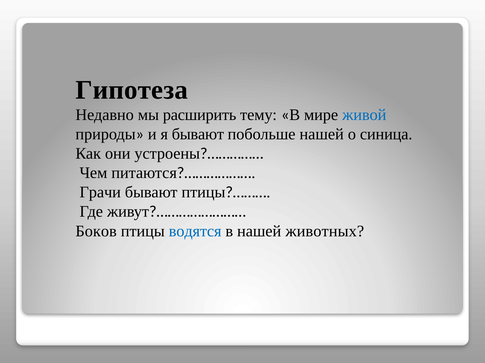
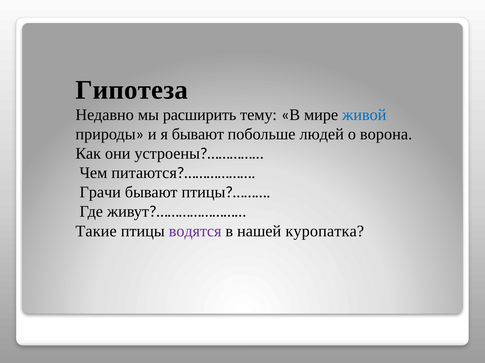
побольше нашей: нашей -> людей
синица: синица -> ворона
Боков: Боков -> Такие
водятся colour: blue -> purple
животных: животных -> куропатка
